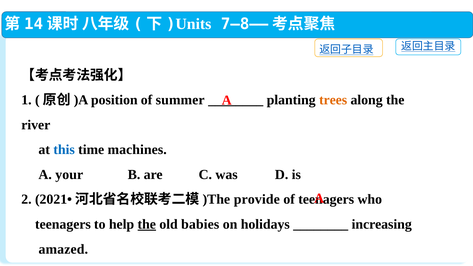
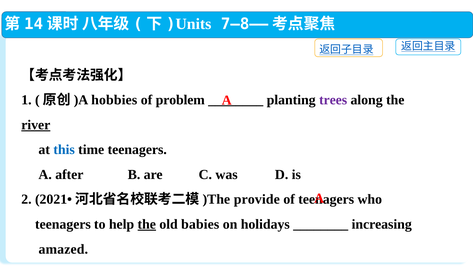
position: position -> hobbies
summer: summer -> problem
trees colour: orange -> purple
river underline: none -> present
time machines: machines -> teenagers
your: your -> after
